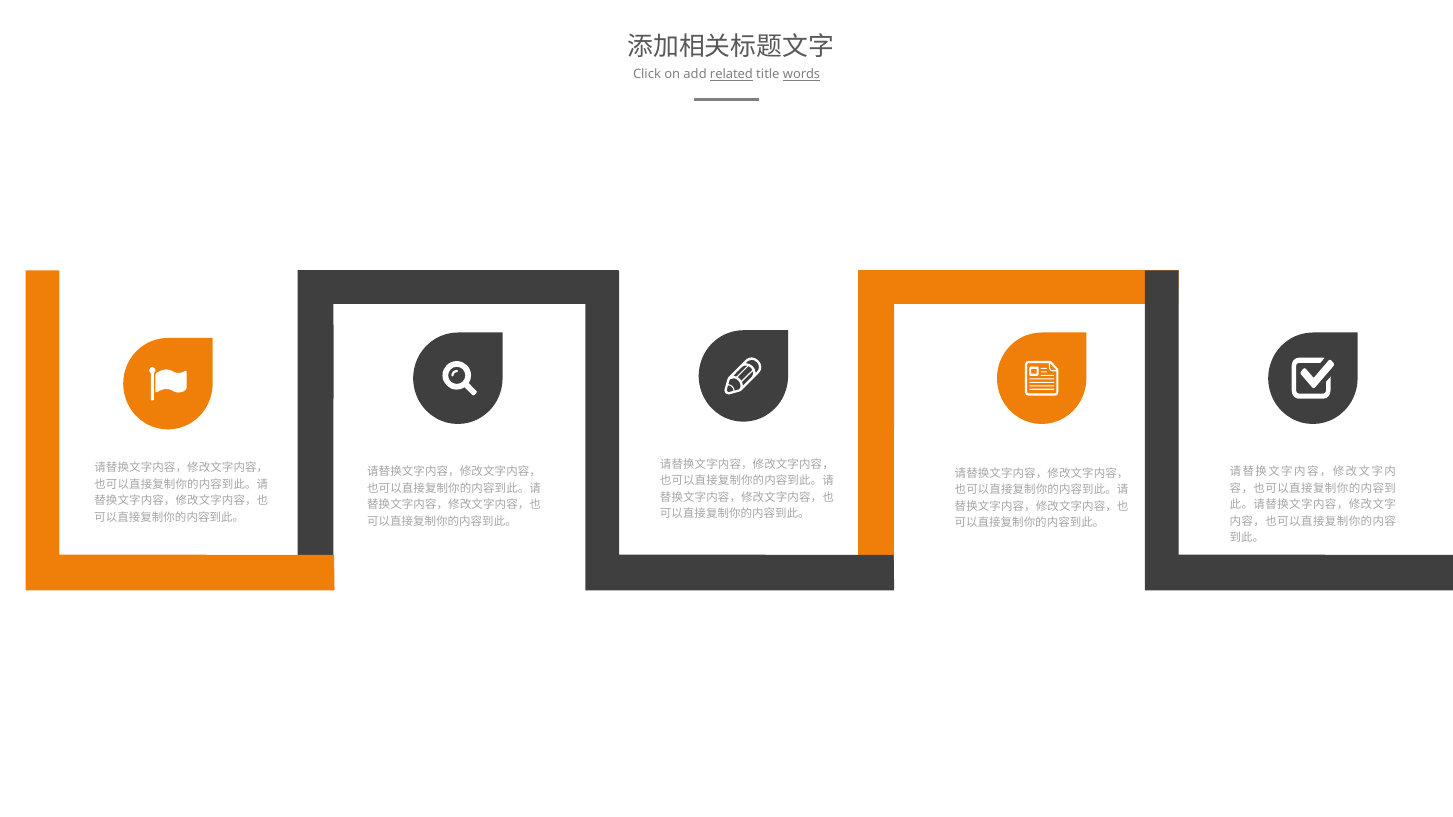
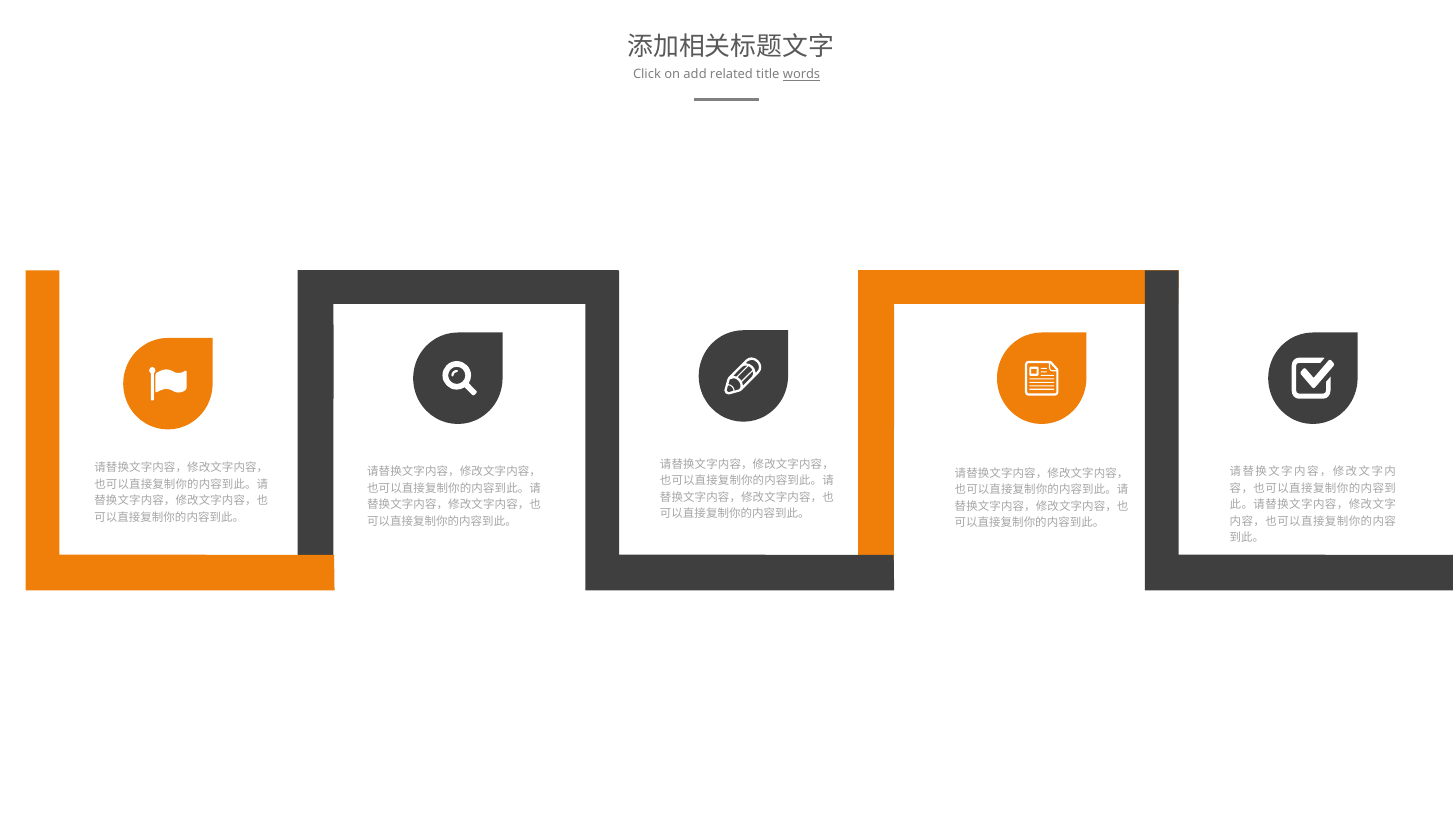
related underline: present -> none
